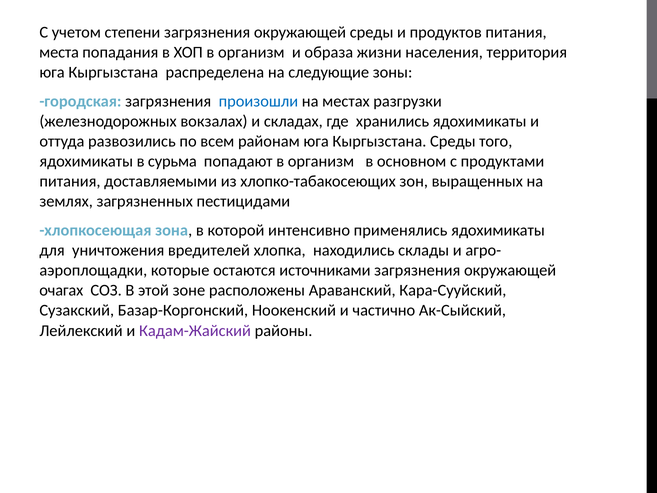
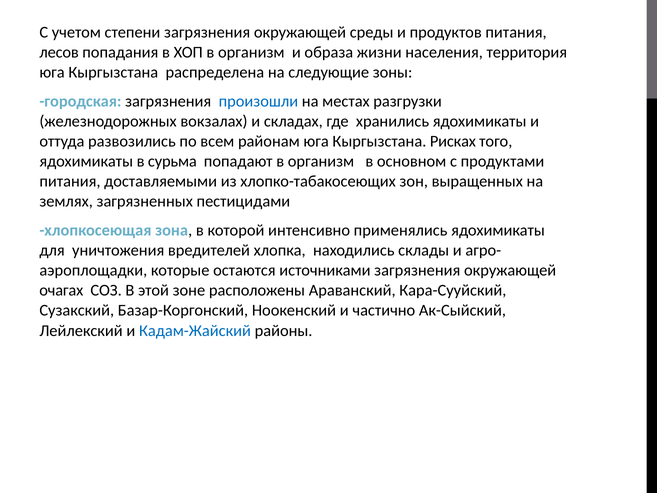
места: места -> лесов
Кыргызстана Среды: Среды -> Рисках
Кадам-Жайский colour: purple -> blue
